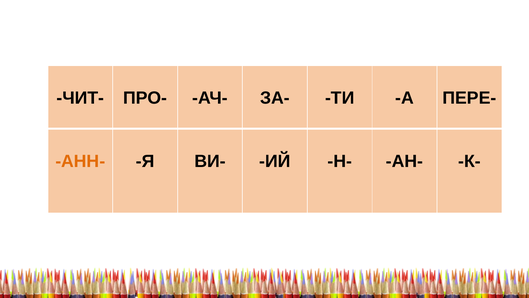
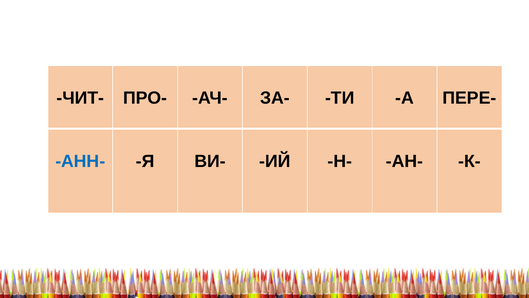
АНН- colour: orange -> blue
